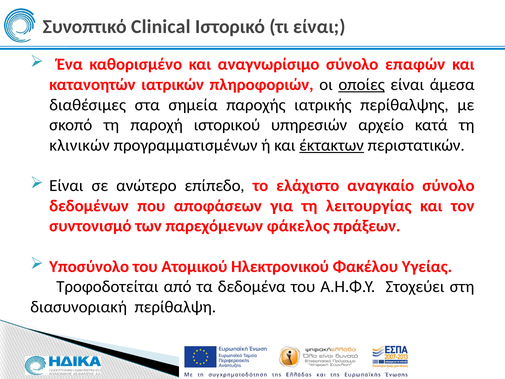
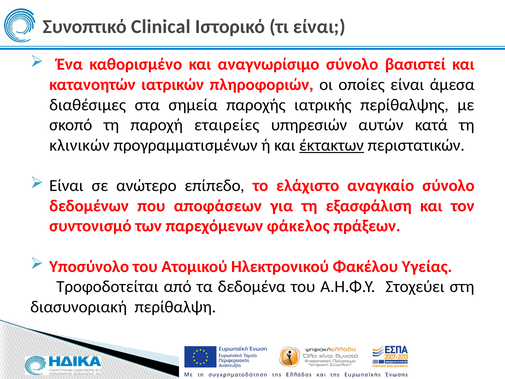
επαφών: επαφών -> βασιστεί
οποίες underline: present -> none
ιστορικού: ιστορικού -> εταιρείες
αρχείο: αρχείο -> αυτών
λειτουργίας: λειτουργίας -> εξασφάλιση
